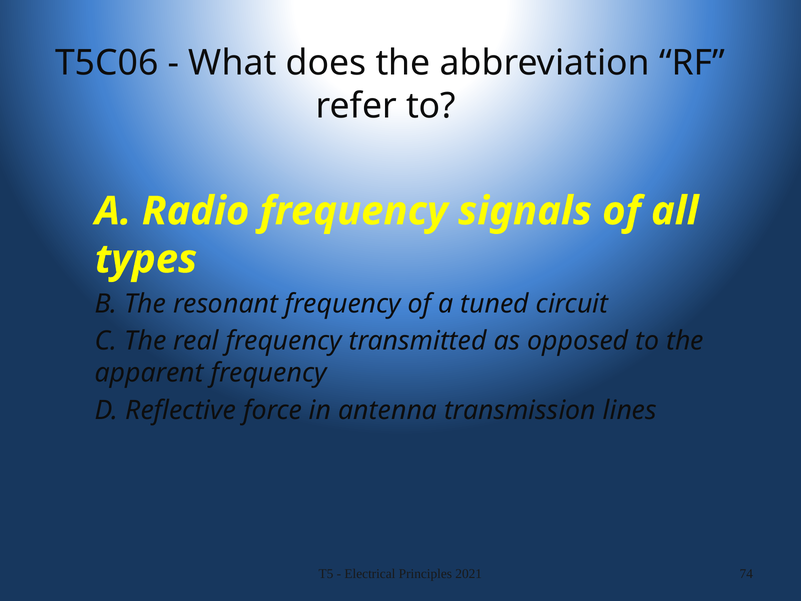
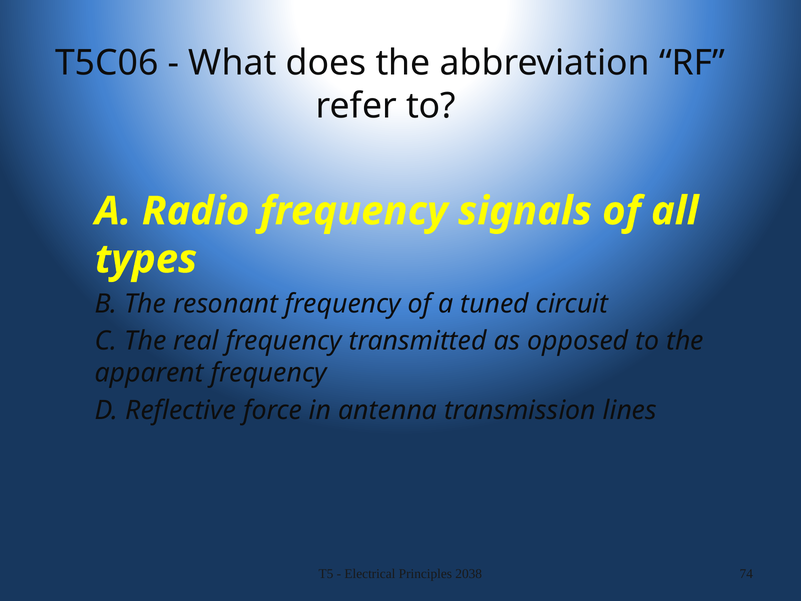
2021: 2021 -> 2038
